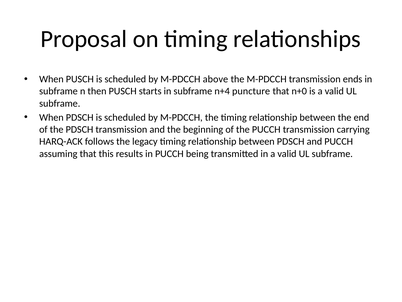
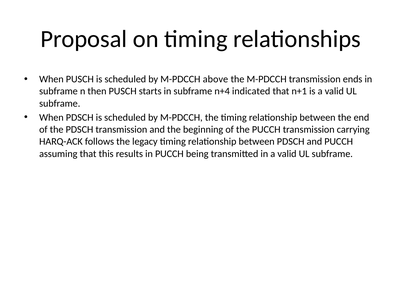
puncture: puncture -> indicated
n+0: n+0 -> n+1
